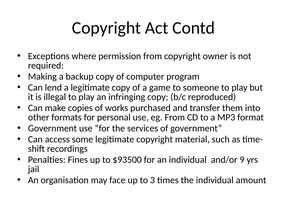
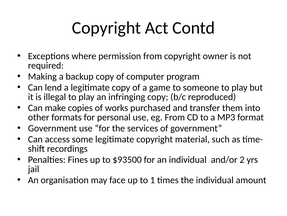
9: 9 -> 2
3: 3 -> 1
